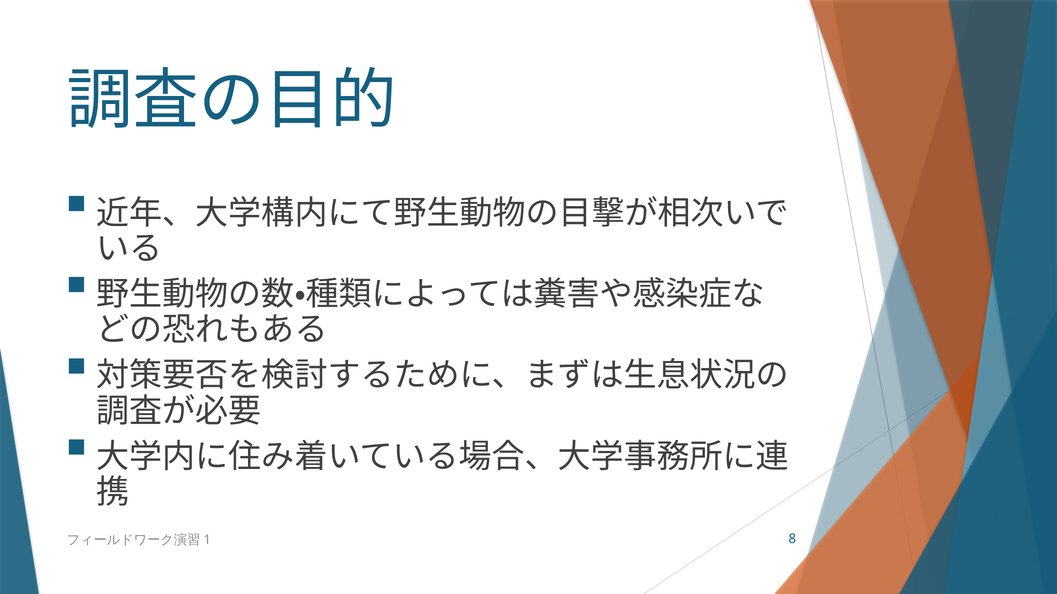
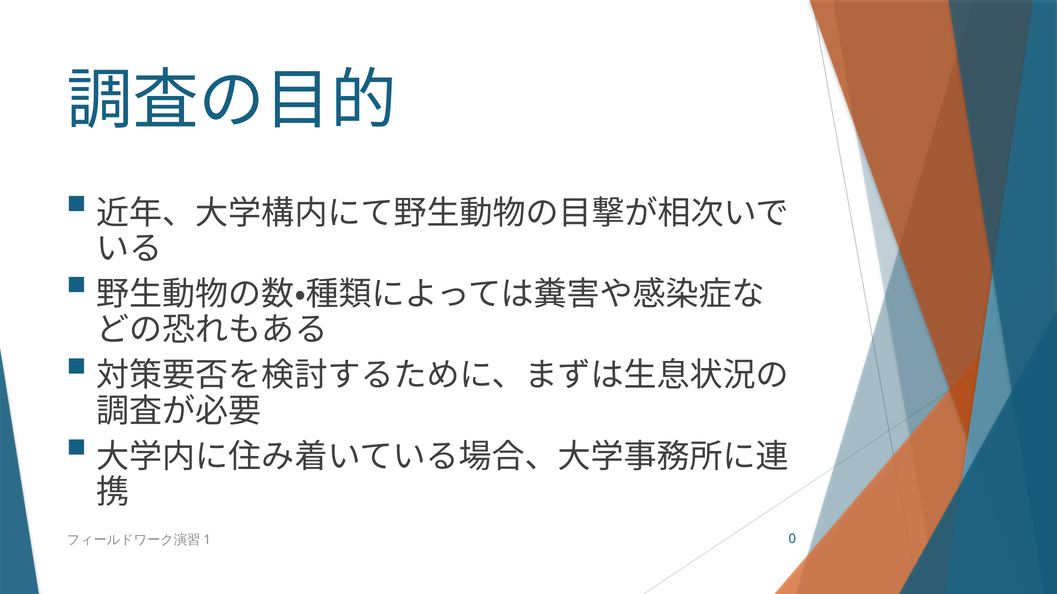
8: 8 -> 0
